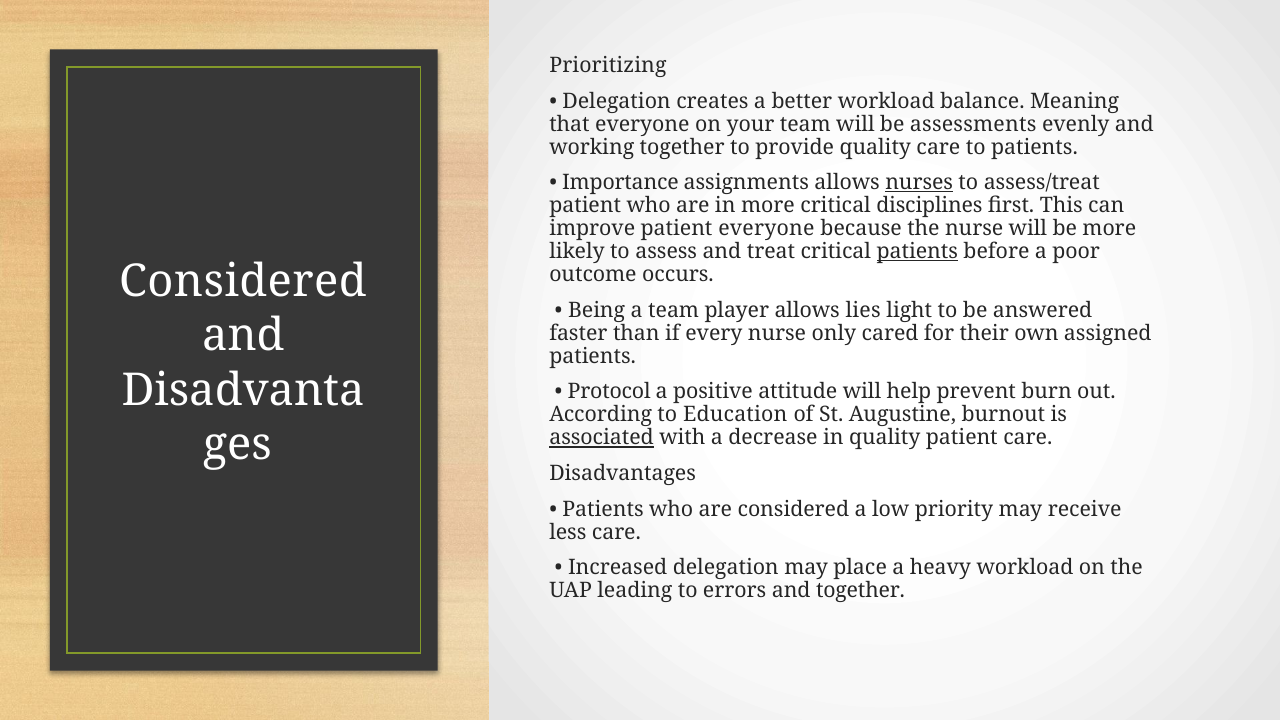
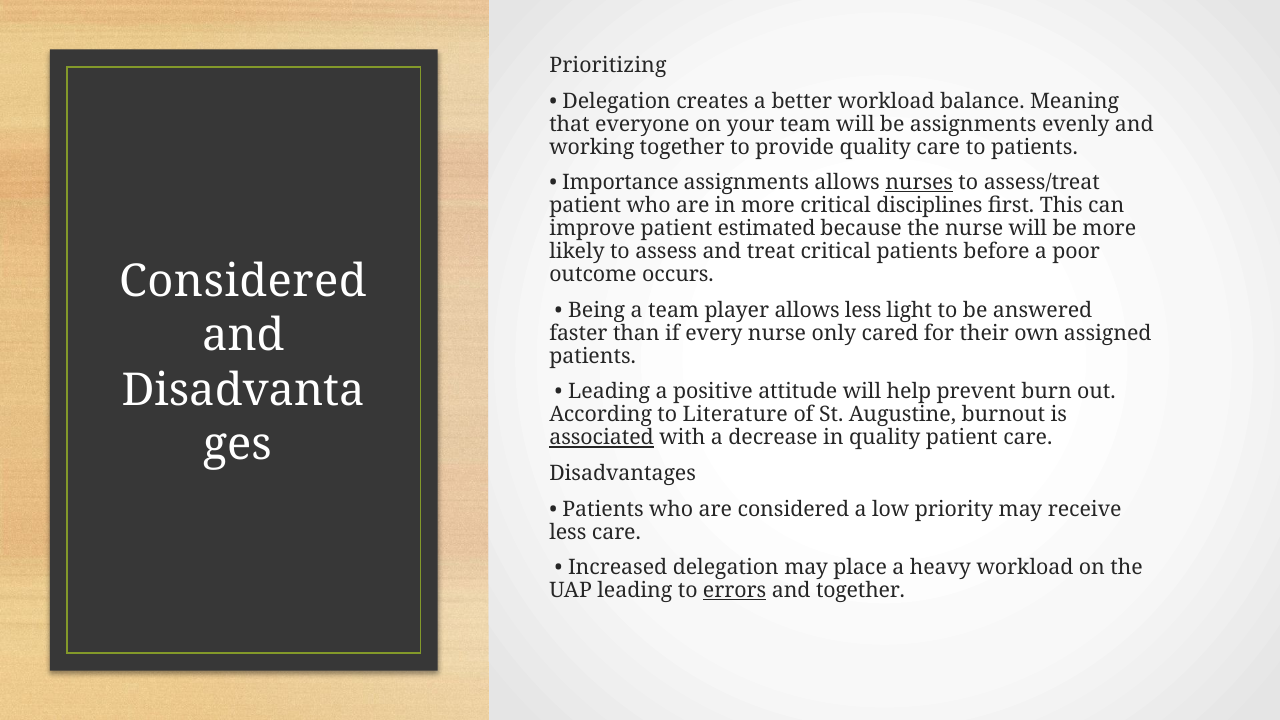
be assessments: assessments -> assignments
patient everyone: everyone -> estimated
patients at (917, 252) underline: present -> none
allows lies: lies -> less
Protocol at (609, 392): Protocol -> Leading
Education: Education -> Literature
errors underline: none -> present
